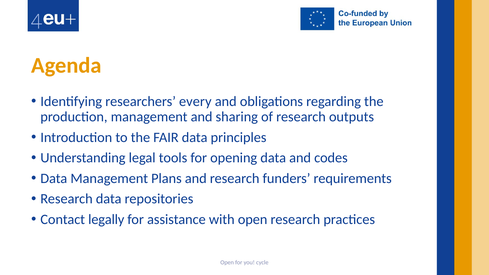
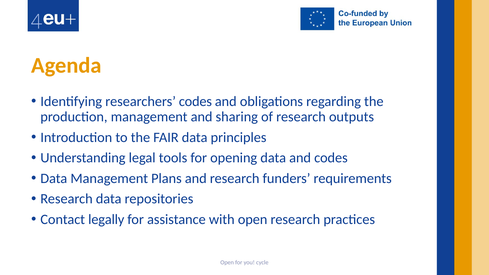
researchers every: every -> codes
